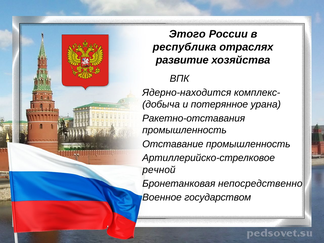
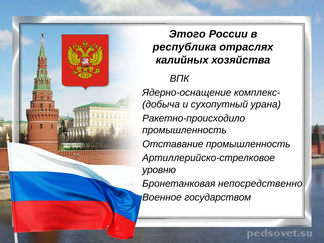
развитие: развитие -> калийных
Ядерно-находится: Ядерно-находится -> Ядерно-оснащение
потерянное: потерянное -> сухопутный
Ракетно-отставания: Ракетно-отставания -> Ракетно-происходило
речной: речной -> уровню
